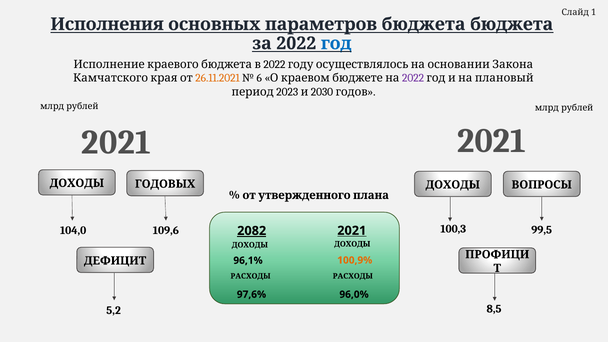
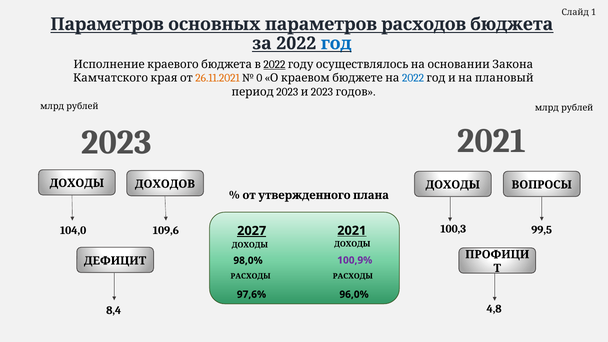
Исполнения at (107, 24): Исполнения -> Параметров
параметров бюджета: бюджета -> расходов
2022 at (274, 64) underline: none -> present
6: 6 -> 0
2022 at (413, 78) colour: purple -> blue
2023 2030: 2030 -> 2023
2021 at (116, 142): 2021 -> 2023
ГОДОВЫХ: ГОДОВЫХ -> ДОХОДОВ
2082: 2082 -> 2027
100,9% colour: orange -> purple
96,1%: 96,1% -> 98,0%
8,5: 8,5 -> 4,8
5,2: 5,2 -> 8,4
